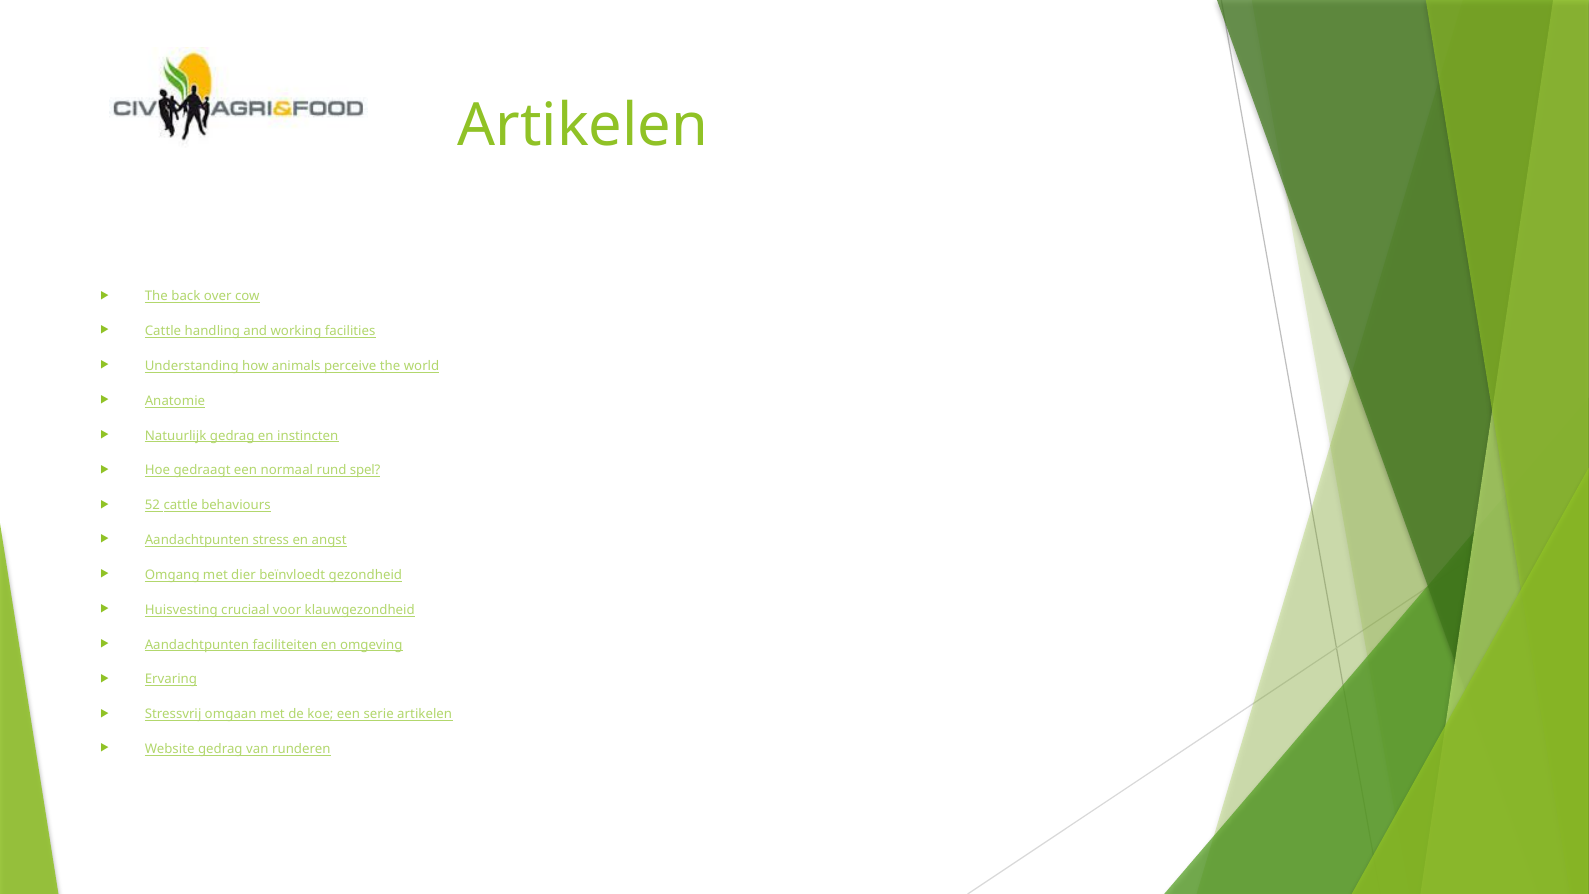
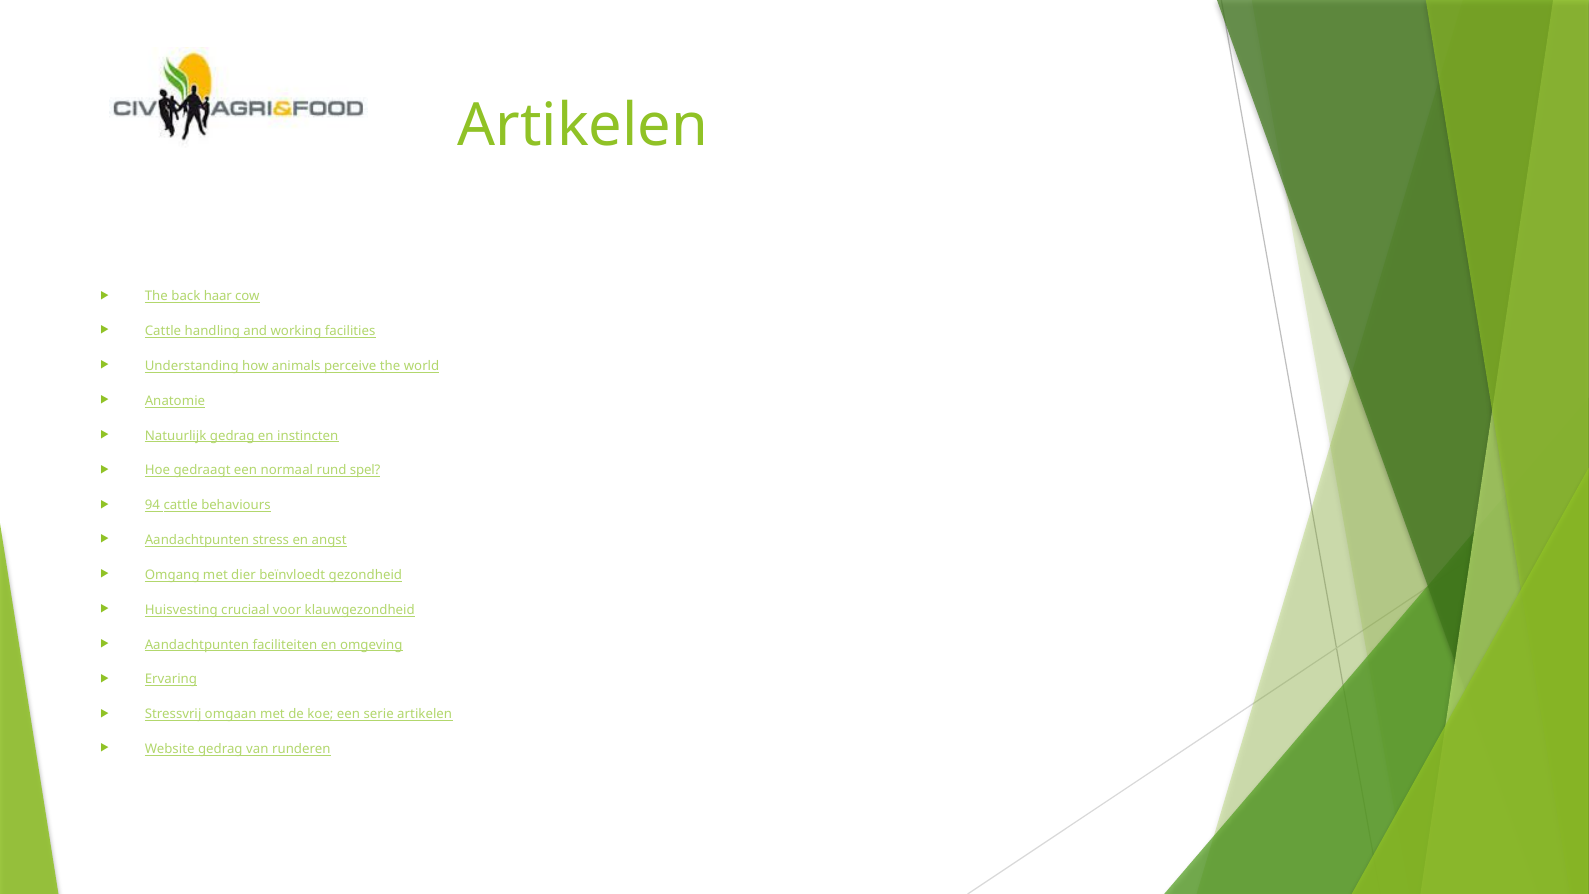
over: over -> haar
52: 52 -> 94
